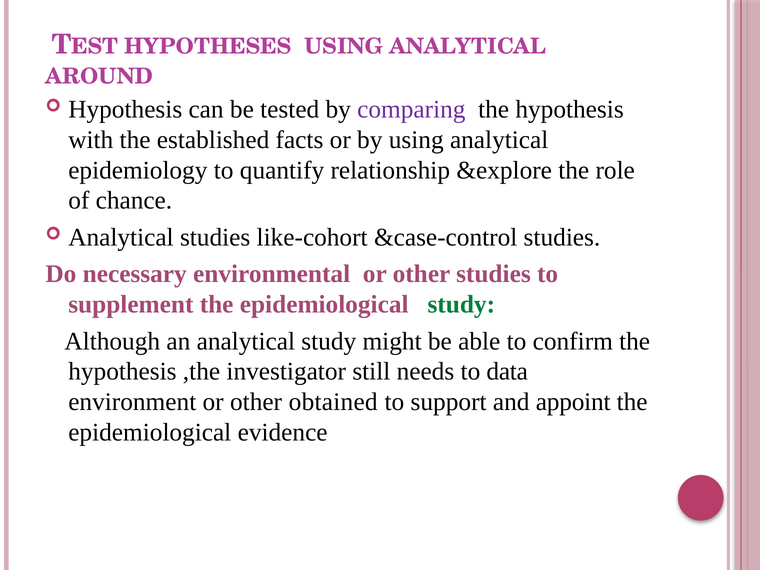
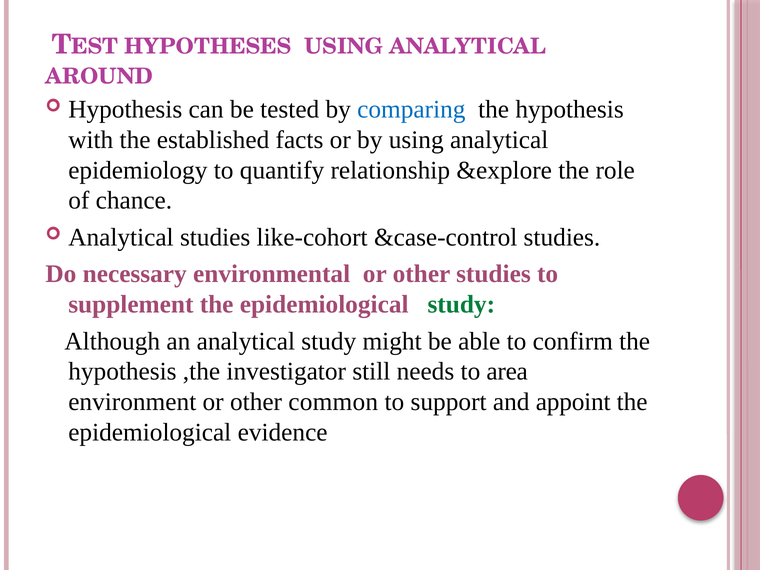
comparing colour: purple -> blue
data: data -> area
obtained: obtained -> common
